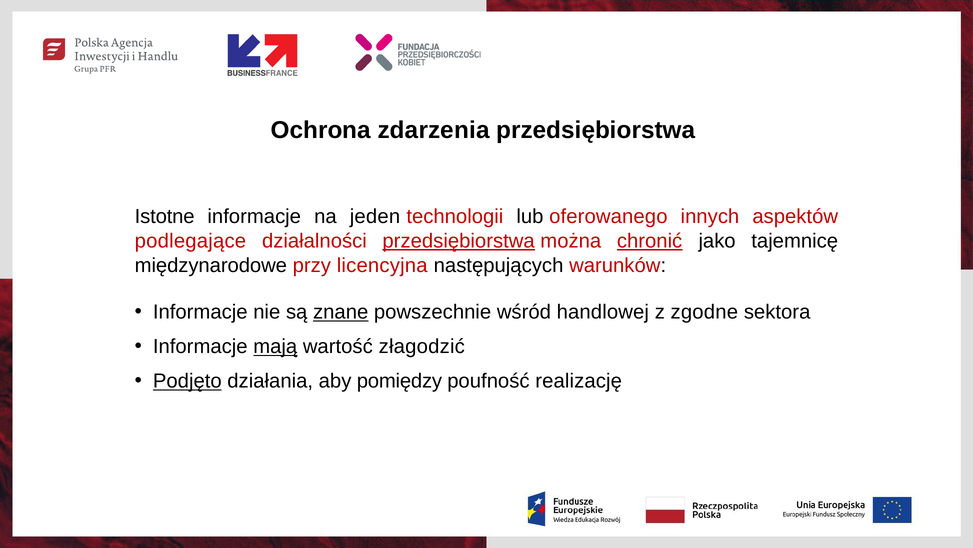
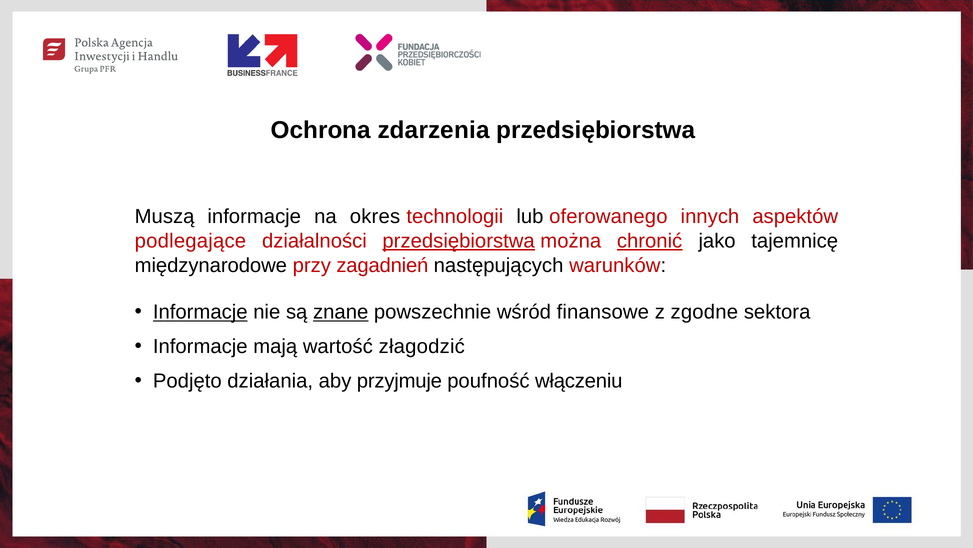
Istotne: Istotne -> Muszą
jeden: jeden -> okres
licencyjna: licencyjna -> zagadnień
Informacje at (200, 312) underline: none -> present
handlowej: handlowej -> finansowe
mają underline: present -> none
Podjęto underline: present -> none
pomiędzy: pomiędzy -> przyjmuje
realizację: realizację -> włączeniu
